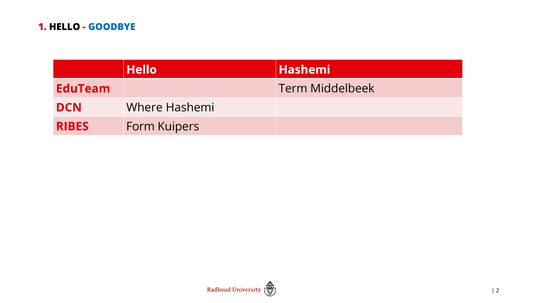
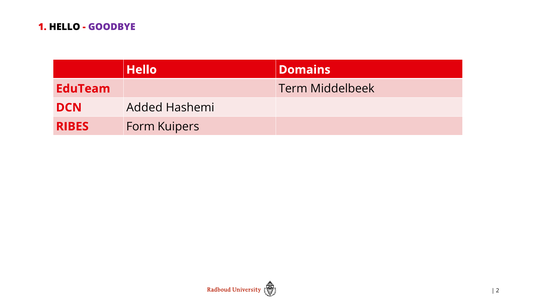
GOODBYE colour: blue -> purple
Hello Hashemi: Hashemi -> Domains
Where: Where -> Added
